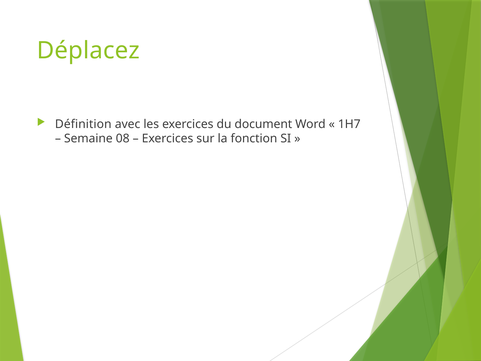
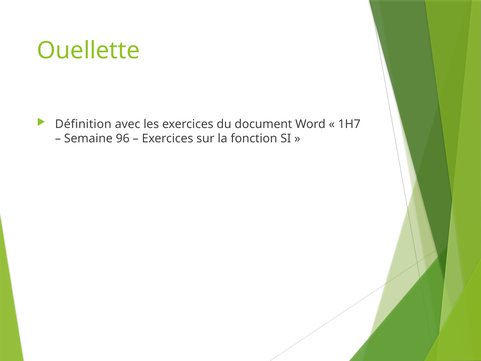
Déplacez: Déplacez -> Ouellette
08: 08 -> 96
